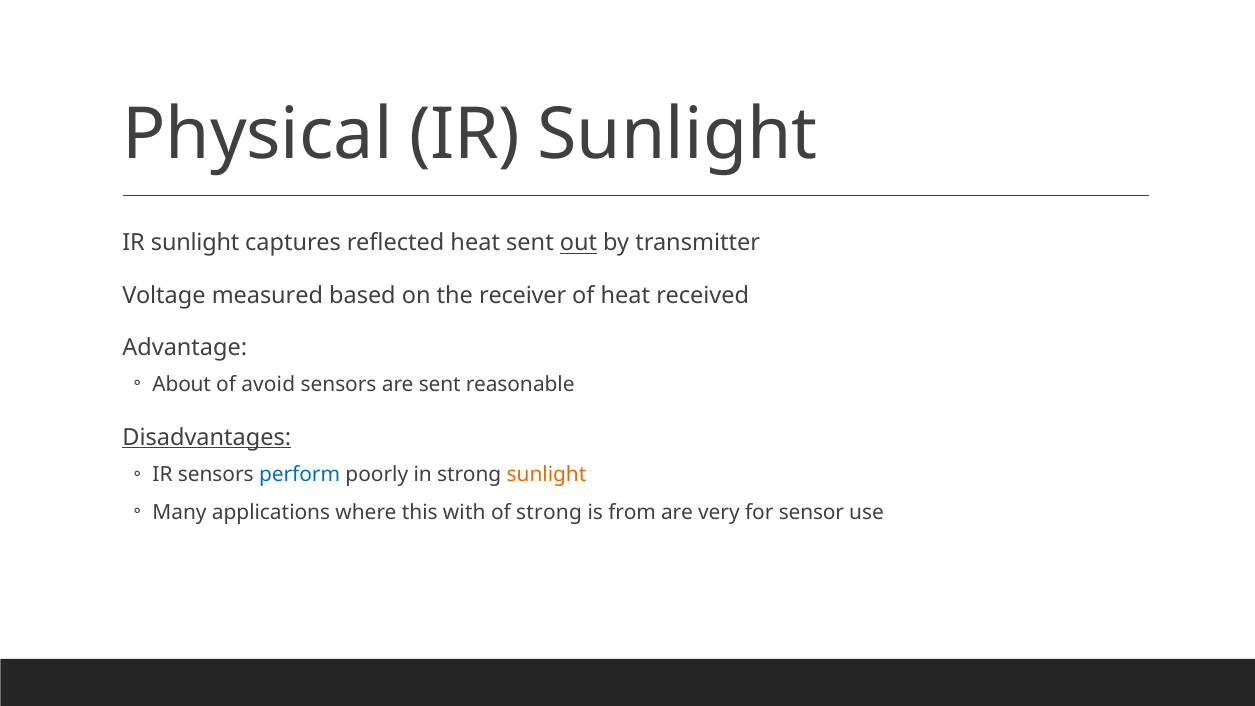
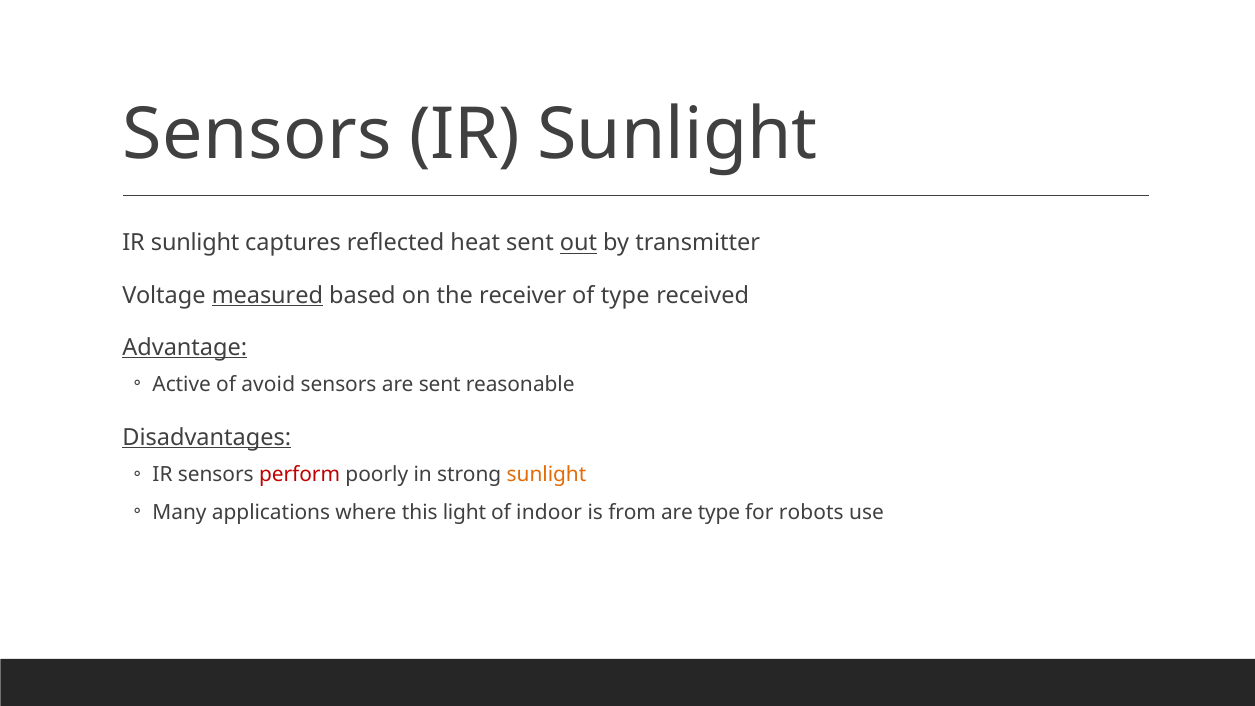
Physical at (257, 135): Physical -> Sensors
measured underline: none -> present
of heat: heat -> type
Advantage underline: none -> present
About: About -> Active
perform colour: blue -> red
with: with -> light
of strong: strong -> indoor
are very: very -> type
sensor: sensor -> robots
